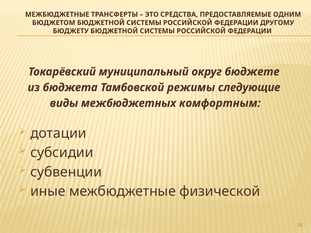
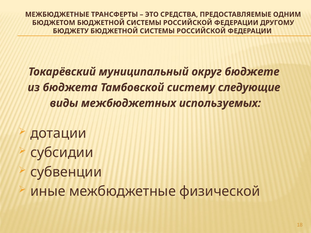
режимы: режимы -> систему
комфортным: комфортным -> используемых
